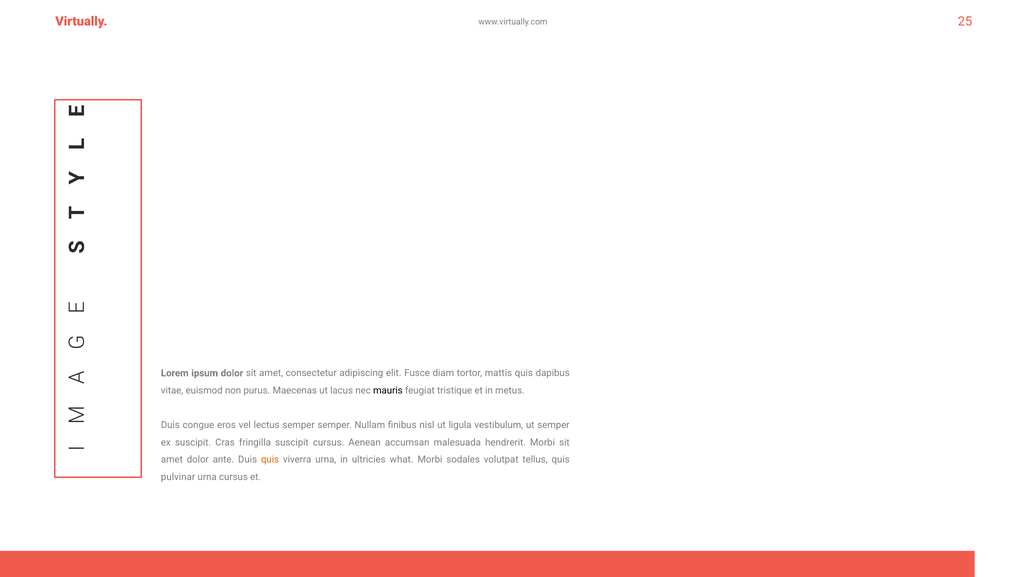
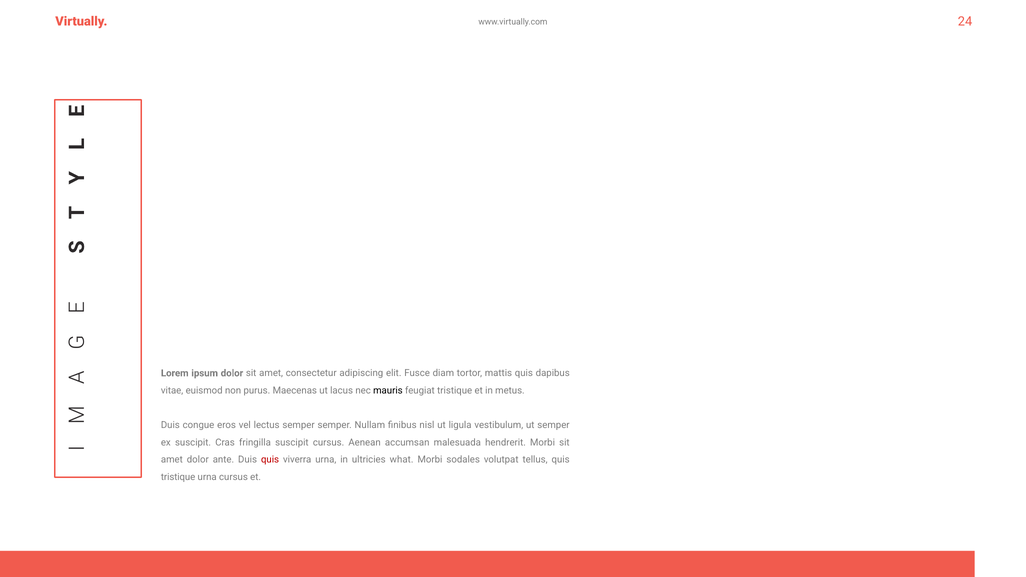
25: 25 -> 24
quis at (270, 460) colour: orange -> red
pulvinar at (178, 477): pulvinar -> tristique
